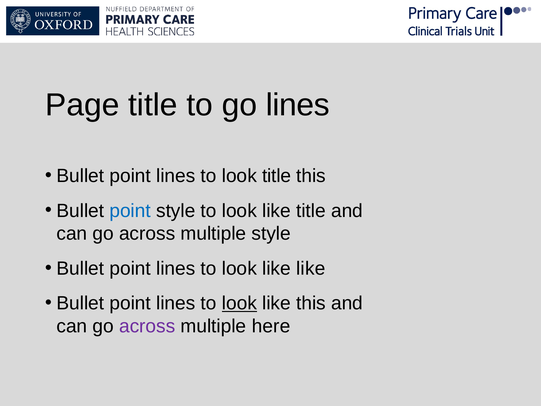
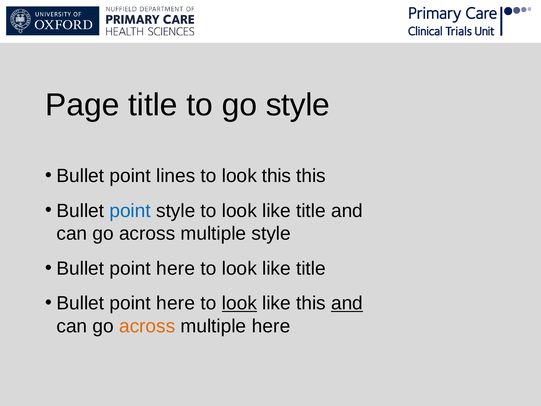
go lines: lines -> style
look title: title -> this
lines at (176, 268): lines -> here
like at (311, 268): like -> title
lines at (176, 303): lines -> here
and at (347, 303) underline: none -> present
across at (147, 326) colour: purple -> orange
